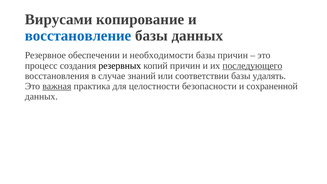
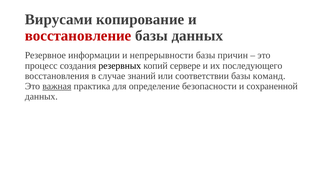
восстановление colour: blue -> red
обеспечении: обеспечении -> информации
необходимости: необходимости -> непрерывности
копий причин: причин -> сервере
последующего underline: present -> none
удалять: удалять -> команд
целостности: целостности -> определение
